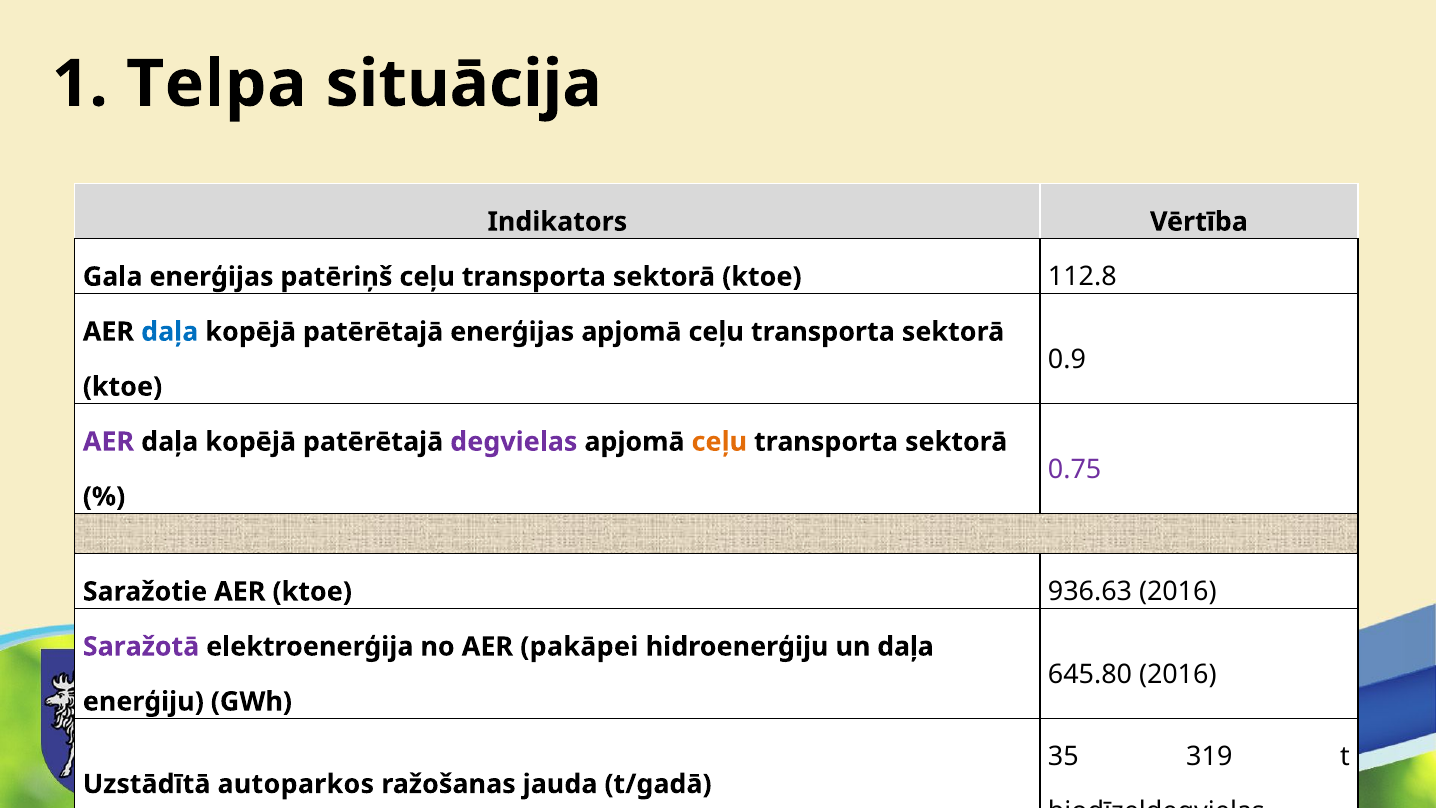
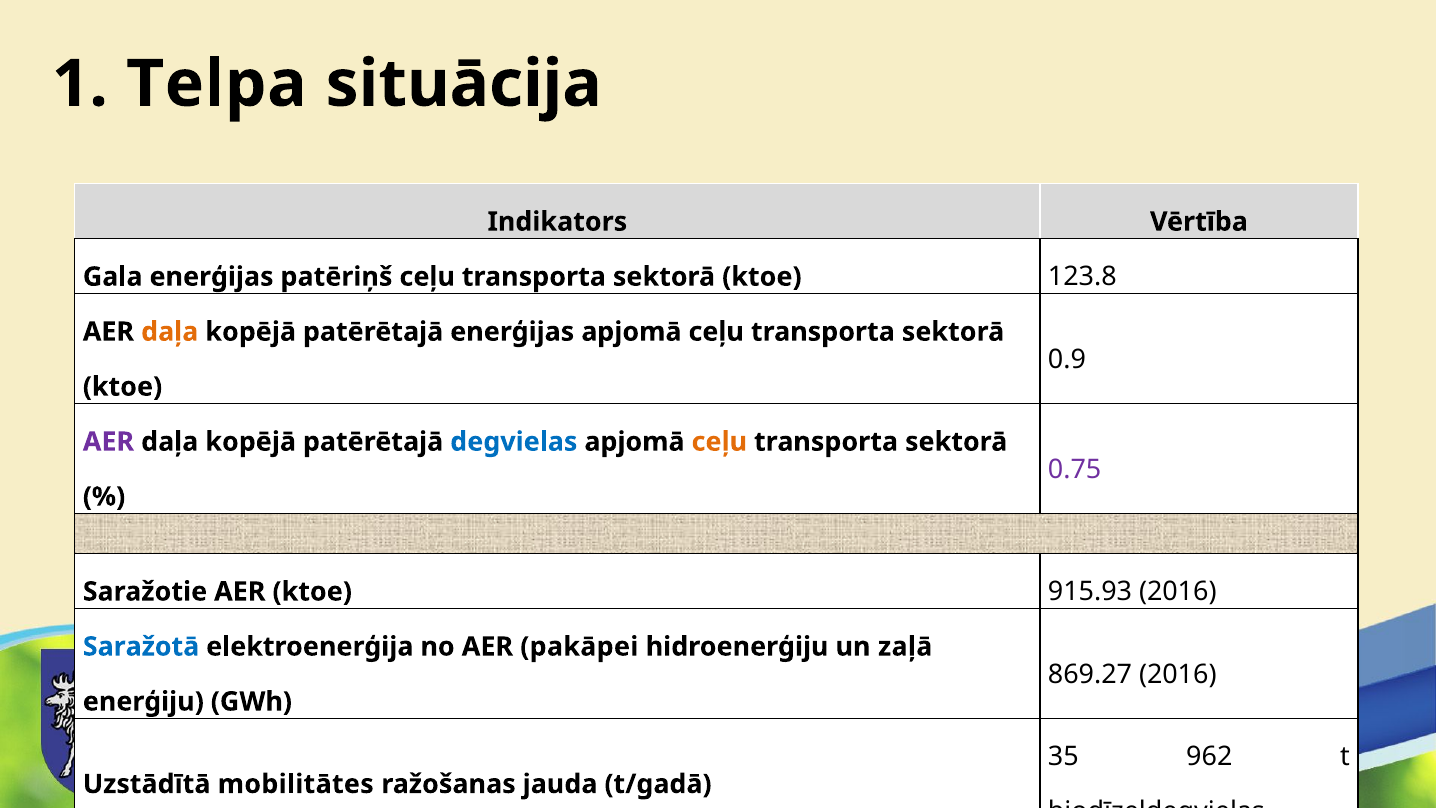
112.8: 112.8 -> 123.8
daļa at (170, 332) colour: blue -> orange
degvielas colour: purple -> blue
936.63: 936.63 -> 915.93
Saražotā colour: purple -> blue
un daļa: daļa -> zaļā
645.80: 645.80 -> 869.27
319: 319 -> 962
autoparkos: autoparkos -> mobilitātes
